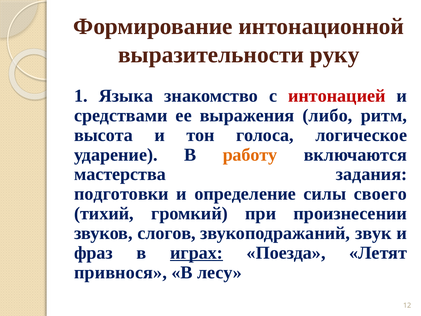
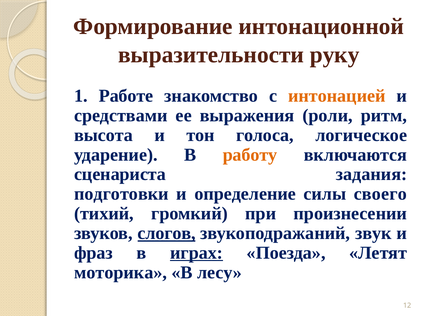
Языка: Языка -> Работе
интонацией colour: red -> orange
либо: либо -> роли
мастерства: мастерства -> сценариста
слогов underline: none -> present
привнося: привнося -> моторика
